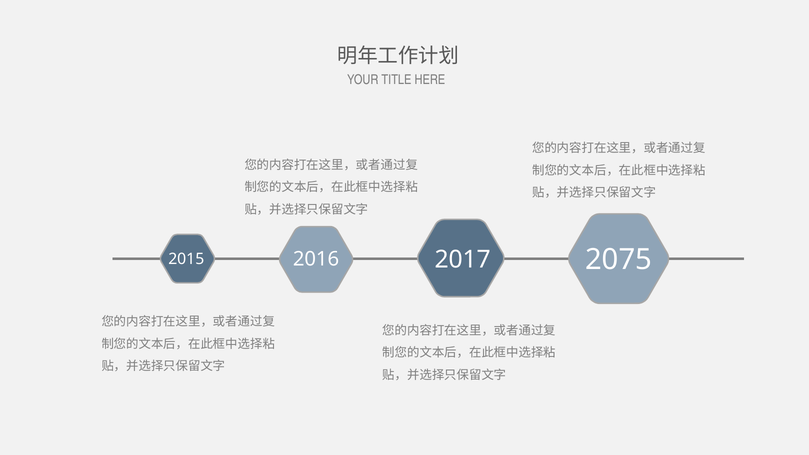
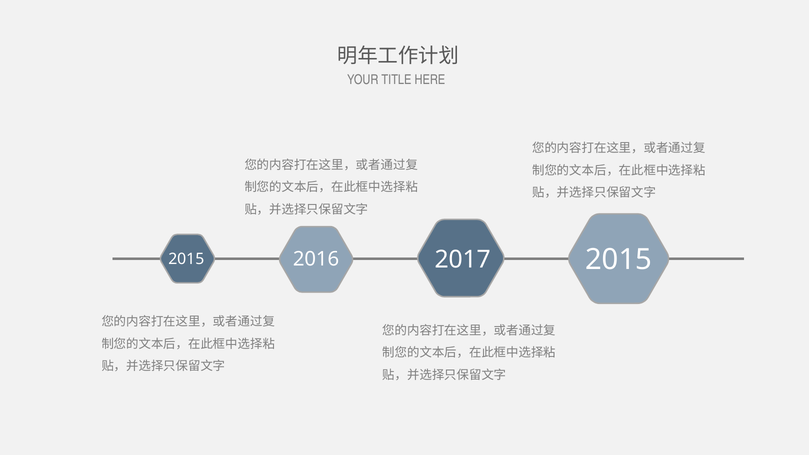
2017 2075: 2075 -> 2015
